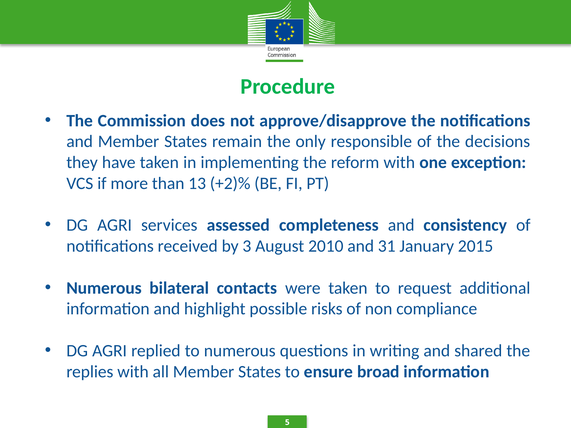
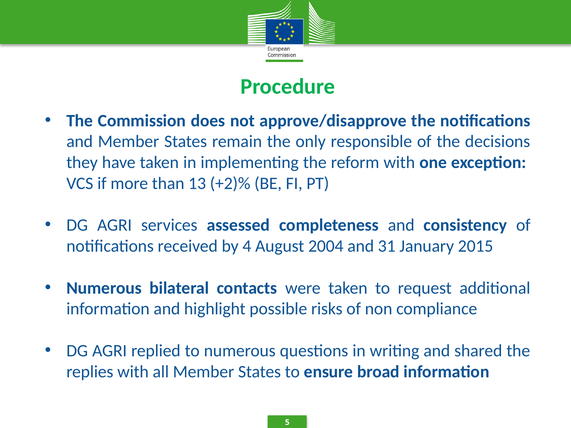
3: 3 -> 4
2010: 2010 -> 2004
